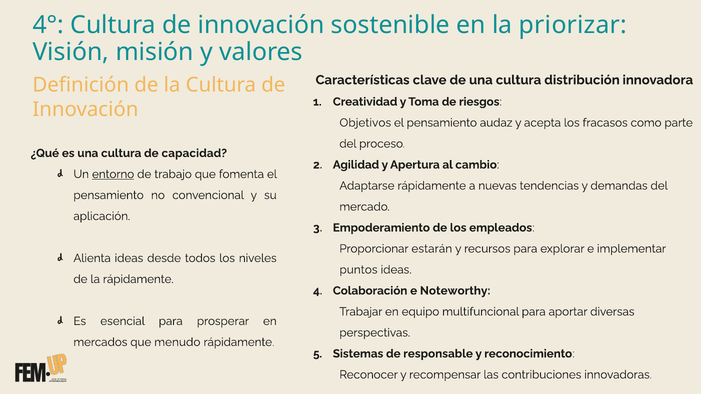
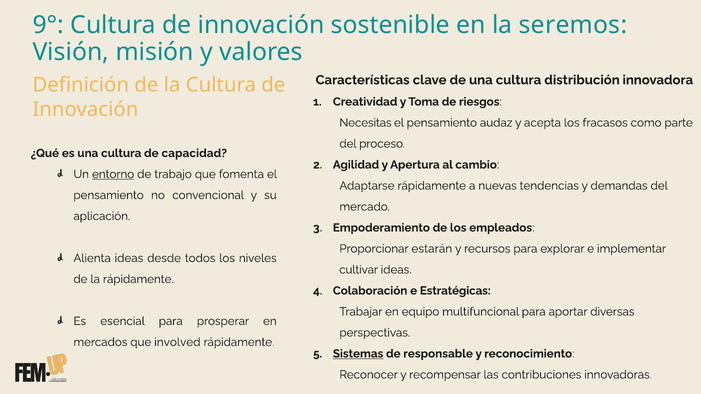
4°: 4° -> 9°
priorizar: priorizar -> seremos
Objetivos: Objetivos -> Necesitas
puntos: puntos -> cultivar
Noteworthy: Noteworthy -> Estratégicas
menudo: menudo -> involved
Sistemas underline: none -> present
